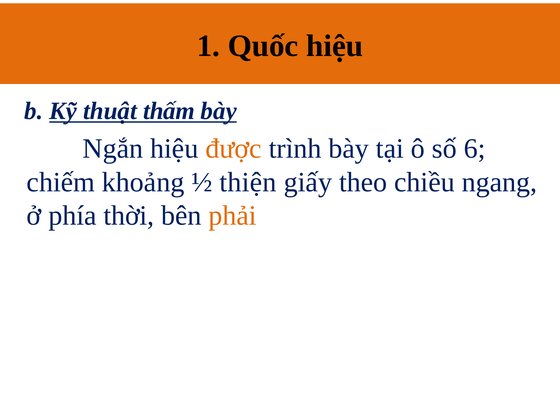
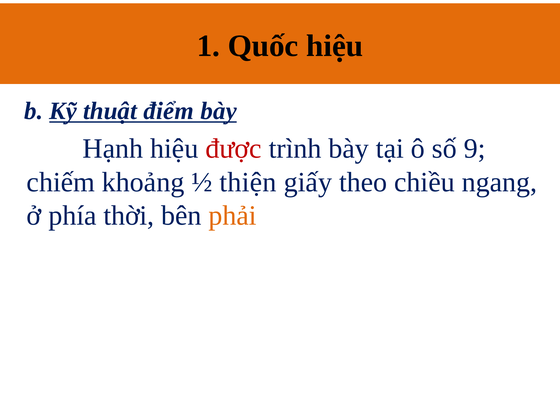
thấm: thấm -> điểm
Ngắn: Ngắn -> Hạnh
được colour: orange -> red
6: 6 -> 9
